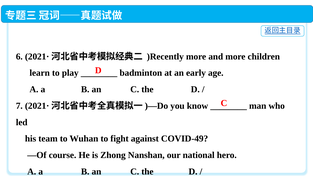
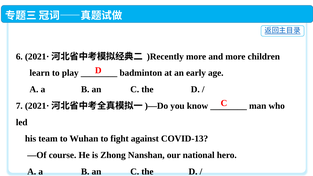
COVID-49: COVID-49 -> COVID-13
